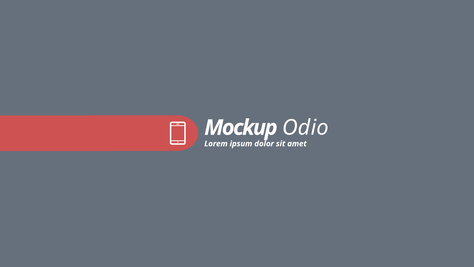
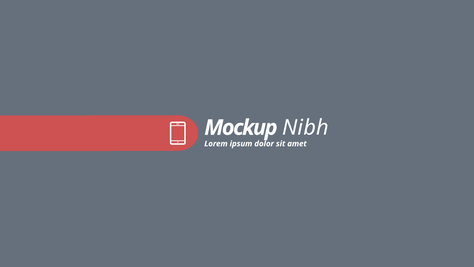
Odio: Odio -> Nibh
